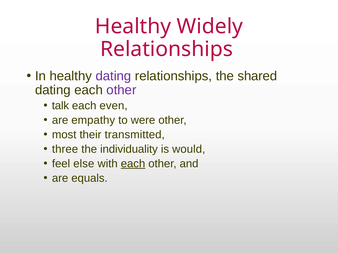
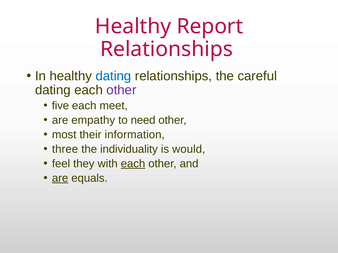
Widely: Widely -> Report
dating at (113, 76) colour: purple -> blue
shared: shared -> careful
talk: talk -> five
even: even -> meet
were: were -> need
transmitted: transmitted -> information
else: else -> they
are at (60, 178) underline: none -> present
